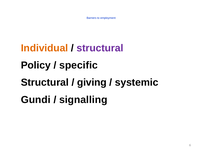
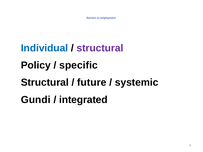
Individual colour: orange -> blue
giving: giving -> future
signalling: signalling -> integrated
